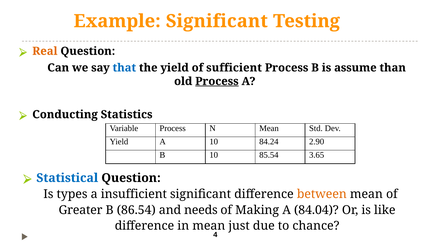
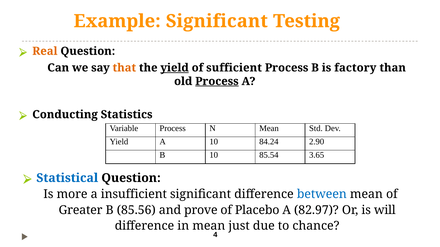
that colour: blue -> orange
yield at (175, 68) underline: none -> present
assume: assume -> factory
types: types -> more
between colour: orange -> blue
86.54: 86.54 -> 85.56
needs: needs -> prove
Making: Making -> Placebo
84.04: 84.04 -> 82.97
like: like -> will
